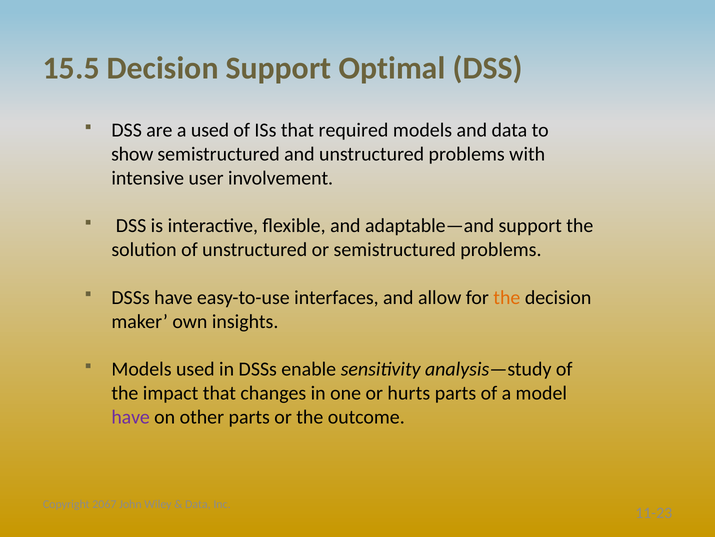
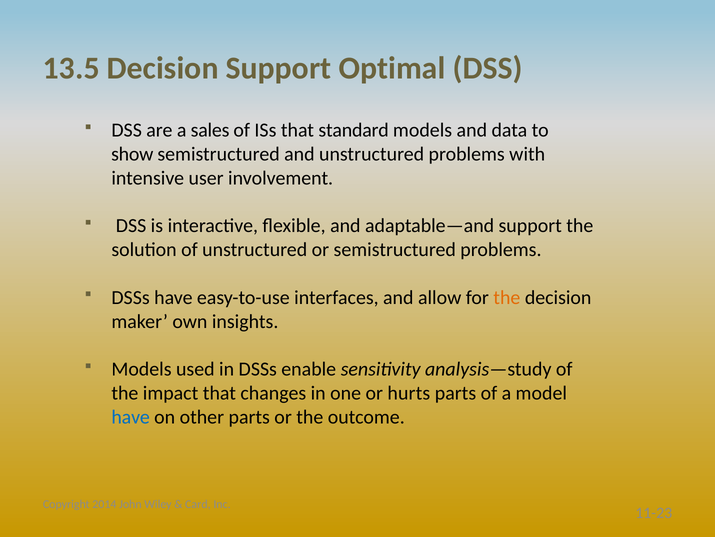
15.5: 15.5 -> 13.5
a used: used -> sales
required: required -> standard
have at (131, 417) colour: purple -> blue
2067: 2067 -> 2014
Data at (198, 504): Data -> Card
